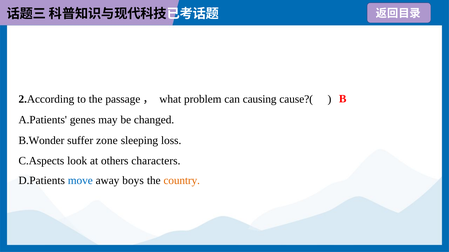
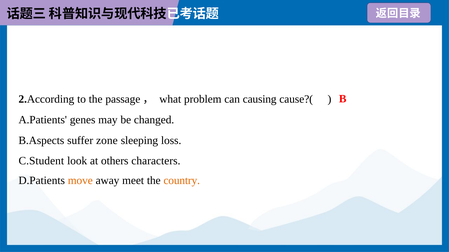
B.Wonder: B.Wonder -> B.Aspects
C.Aspects: C.Aspects -> C.Student
move colour: blue -> orange
boys: boys -> meet
